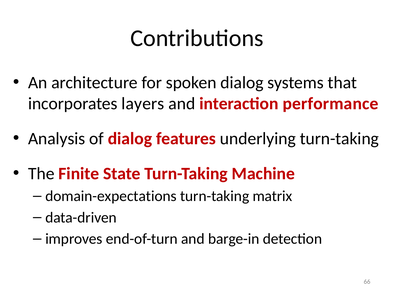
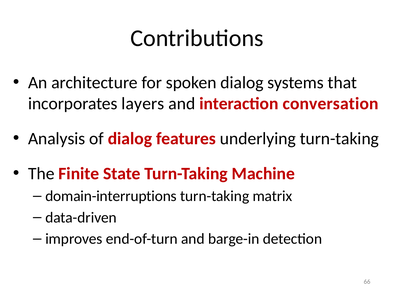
performance: performance -> conversation
domain-expectations: domain-expectations -> domain-interruptions
